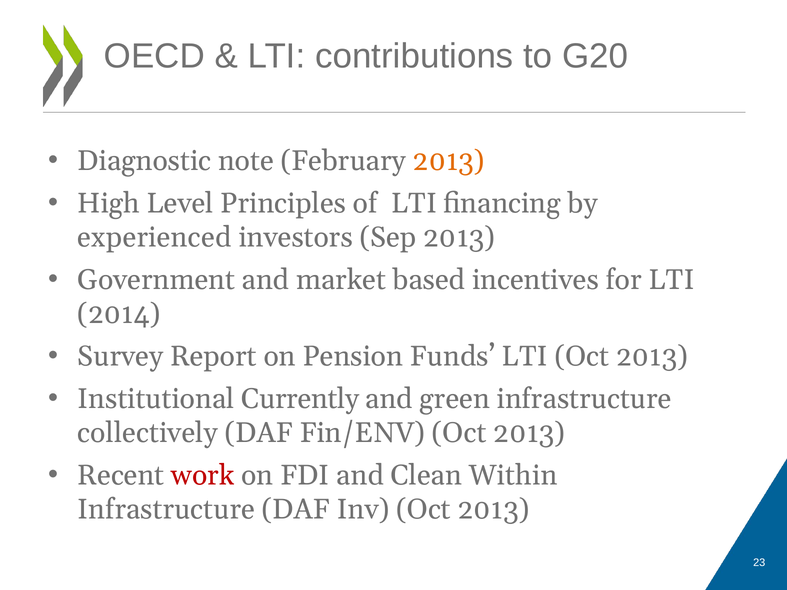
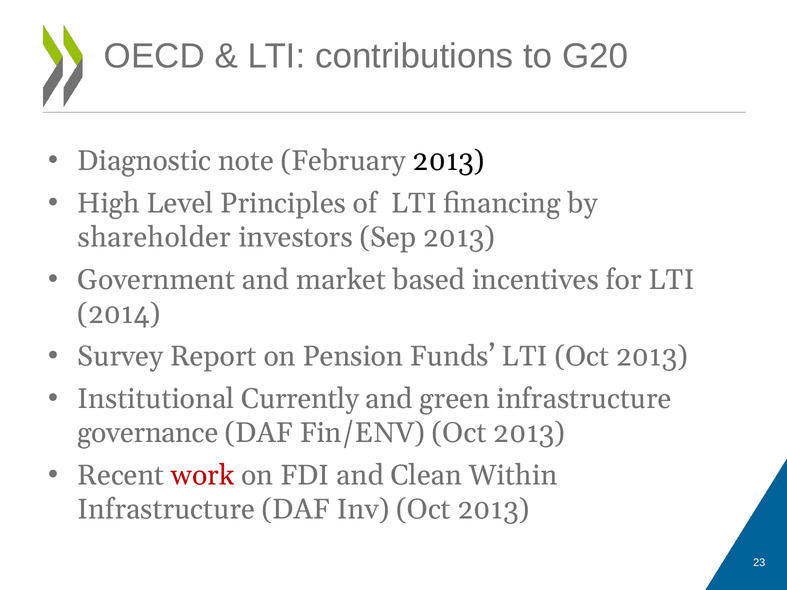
2013 at (449, 161) colour: orange -> black
experienced: experienced -> shareholder
collectively: collectively -> governance
